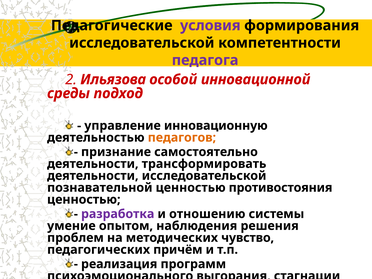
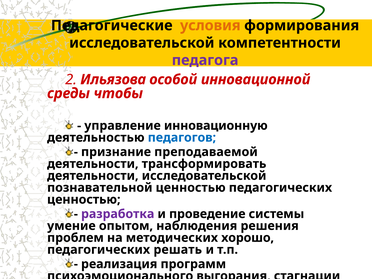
условия colour: purple -> orange
подход: подход -> чтобы
педагогов colour: orange -> blue
самостоятельно: самостоятельно -> преподаваемой
ценностью противостояния: противостояния -> педагогических
отношению: отношению -> проведение
чувство: чувство -> хорошо
причём: причём -> решать
